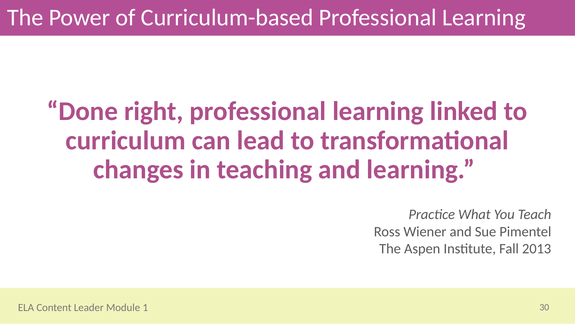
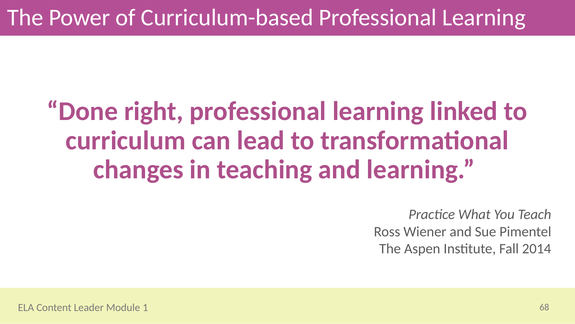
2013: 2013 -> 2014
30: 30 -> 68
